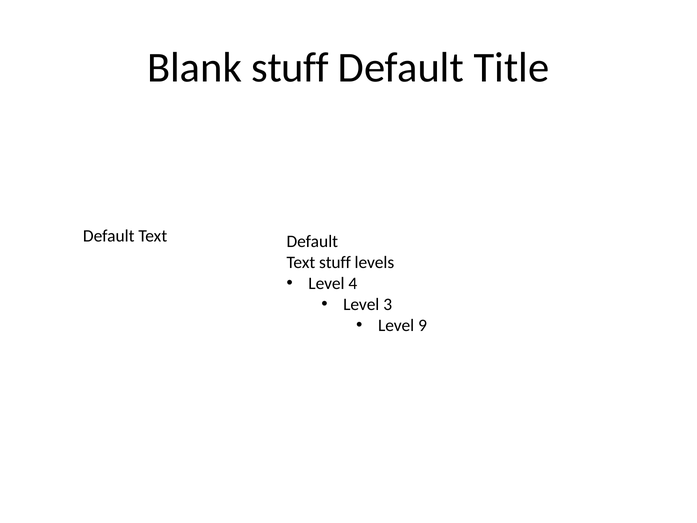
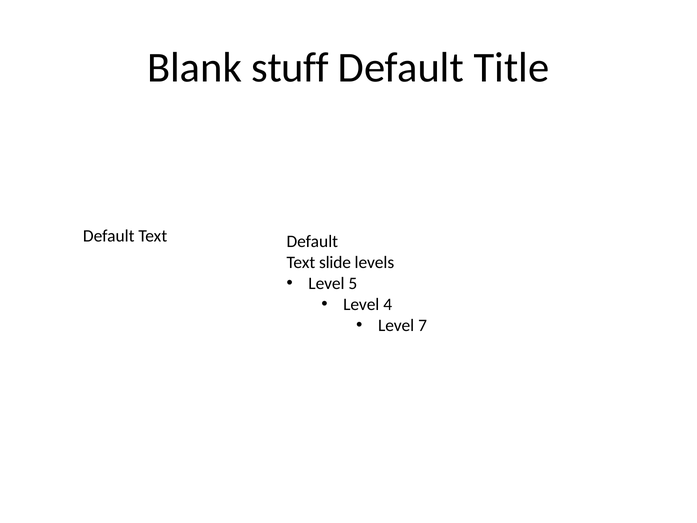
Text stuff: stuff -> slide
4: 4 -> 5
3: 3 -> 4
9: 9 -> 7
